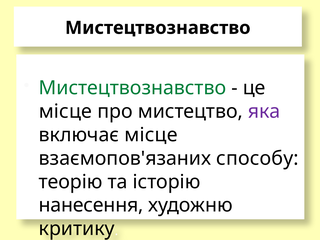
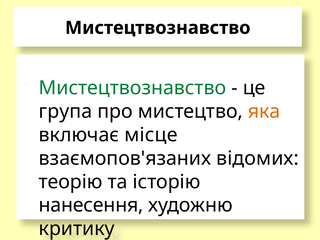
місце at (65, 111): місце -> група
яка colour: purple -> orange
способу: способу -> відомих
